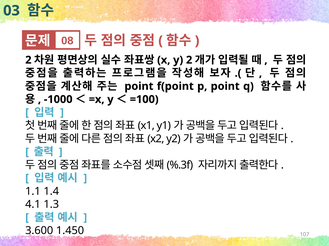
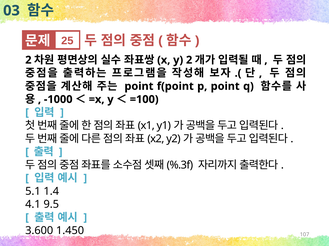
08: 08 -> 25
1.1: 1.1 -> 5.1
1.3: 1.3 -> 9.5
